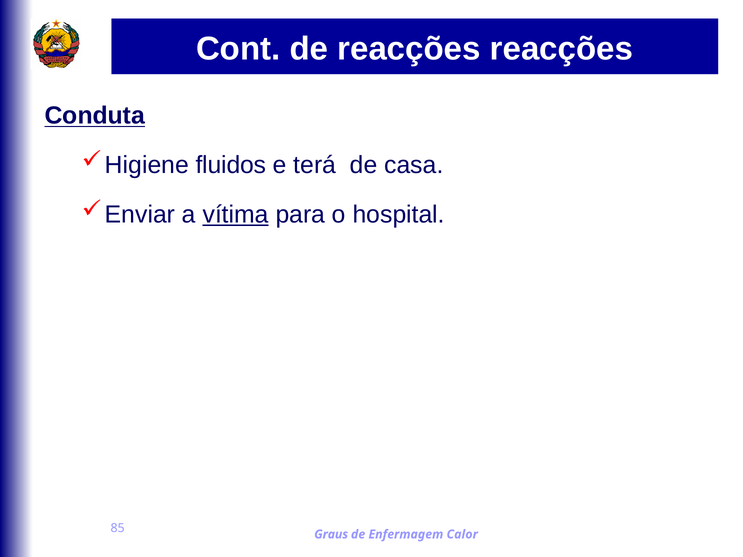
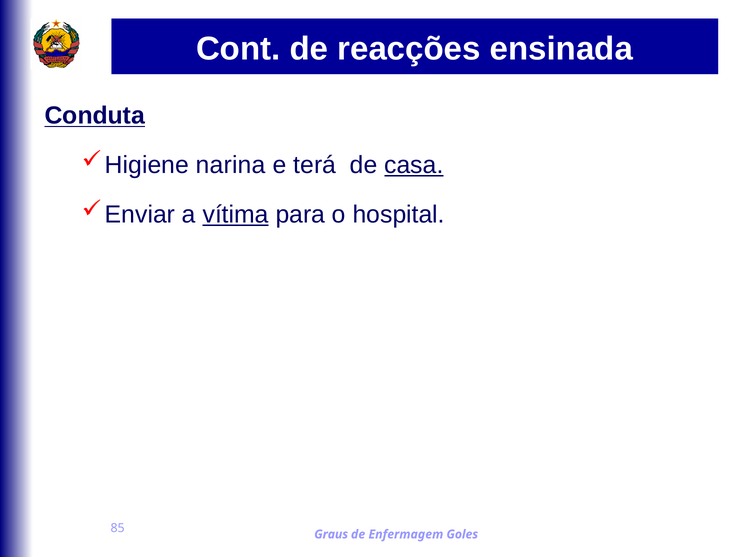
reacções reacções: reacções -> ensinada
fluidos: fluidos -> narina
casa underline: none -> present
Calor: Calor -> Goles
